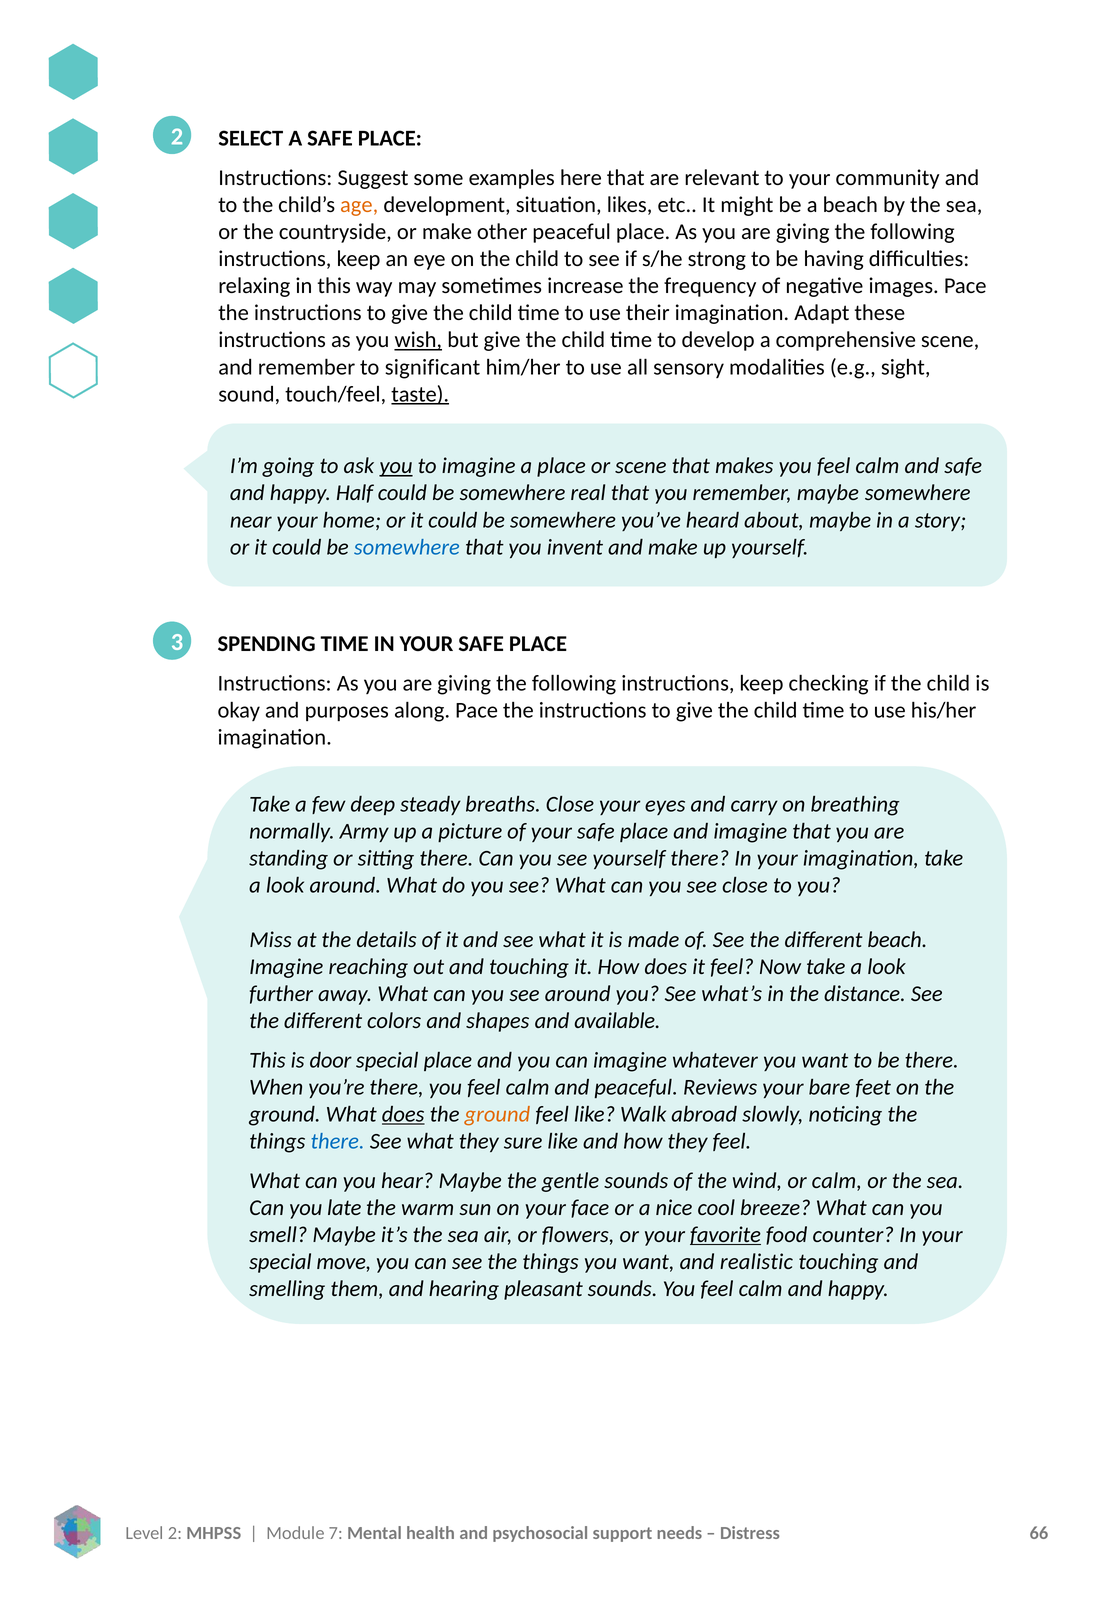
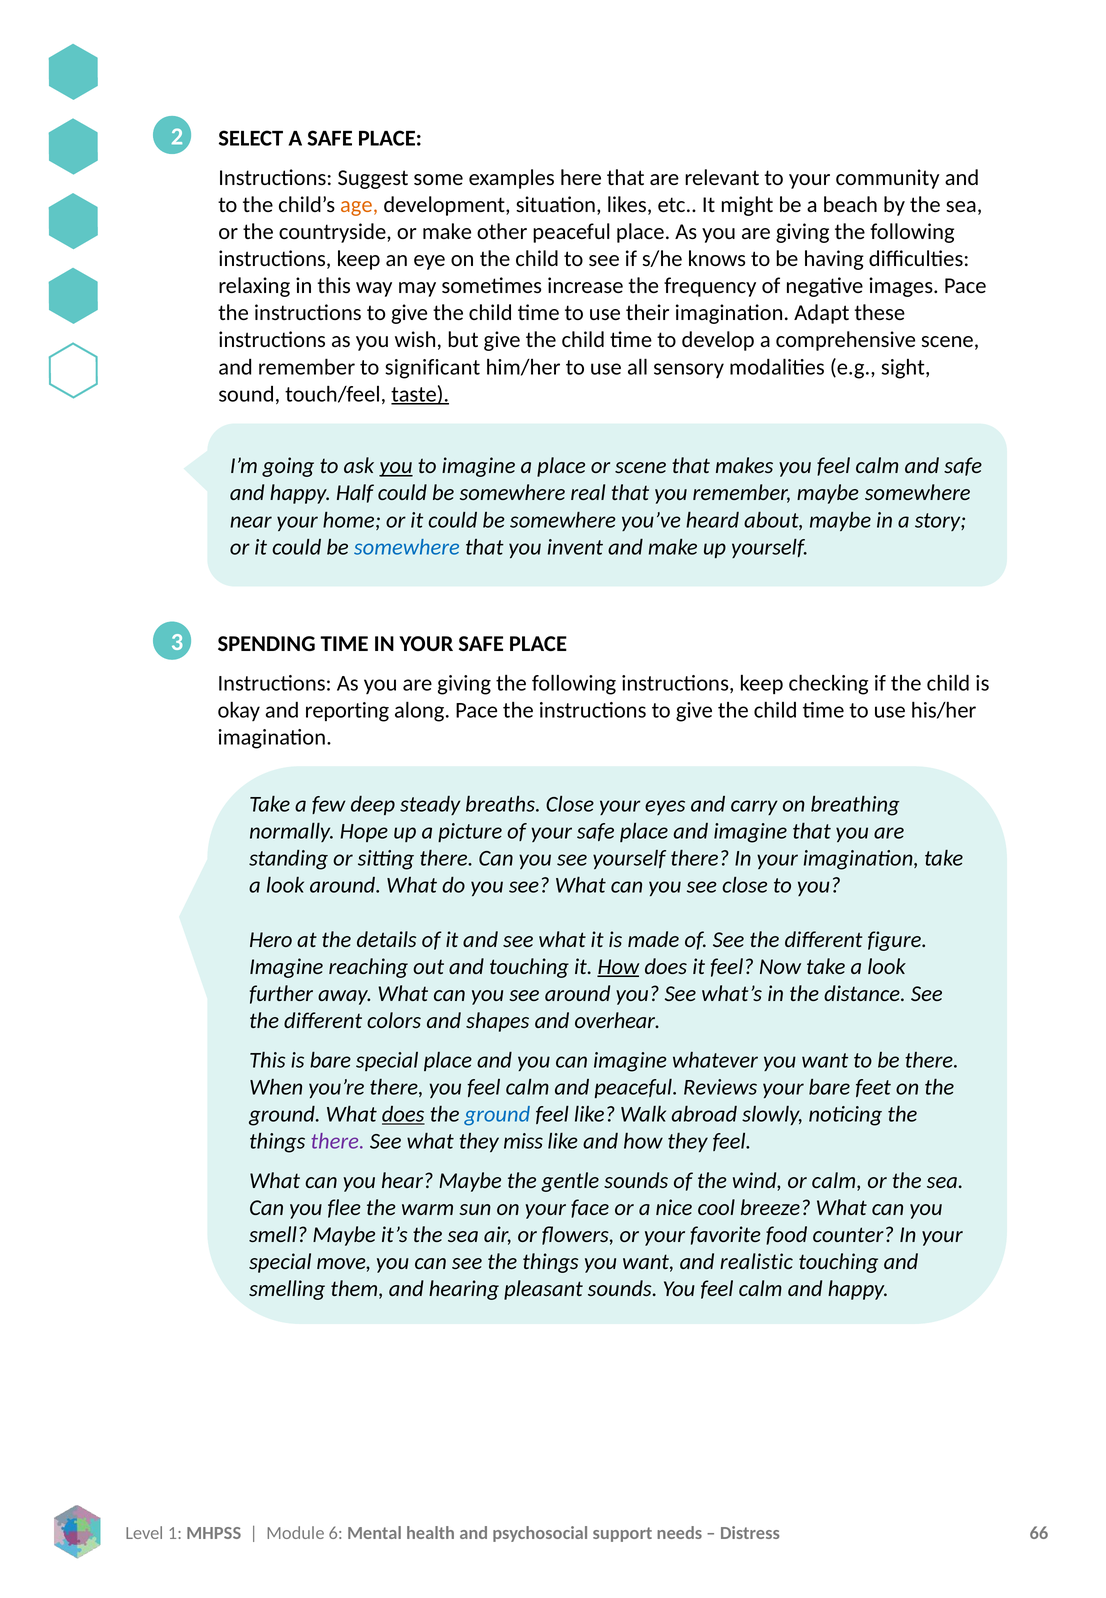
strong: strong -> knows
wish underline: present -> none
purposes: purposes -> reporting
Army: Army -> Hope
Miss: Miss -> Hero
different beach: beach -> figure
How at (618, 966) underline: none -> present
available: available -> overhear
is door: door -> bare
ground at (497, 1114) colour: orange -> blue
there at (338, 1141) colour: blue -> purple
sure: sure -> miss
late: late -> flee
favorite underline: present -> none
2 at (175, 1533): 2 -> 1
7: 7 -> 6
